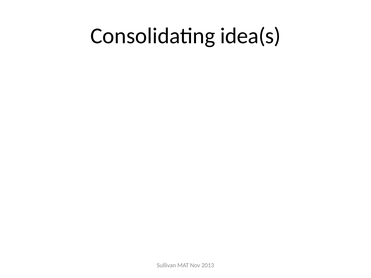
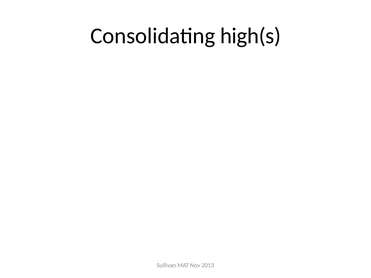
idea(s: idea(s -> high(s
